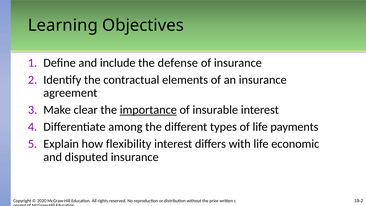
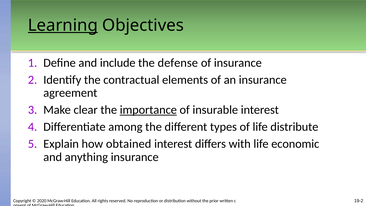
Learning underline: none -> present
payments: payments -> distribute
flexibility: flexibility -> obtained
disputed: disputed -> anything
